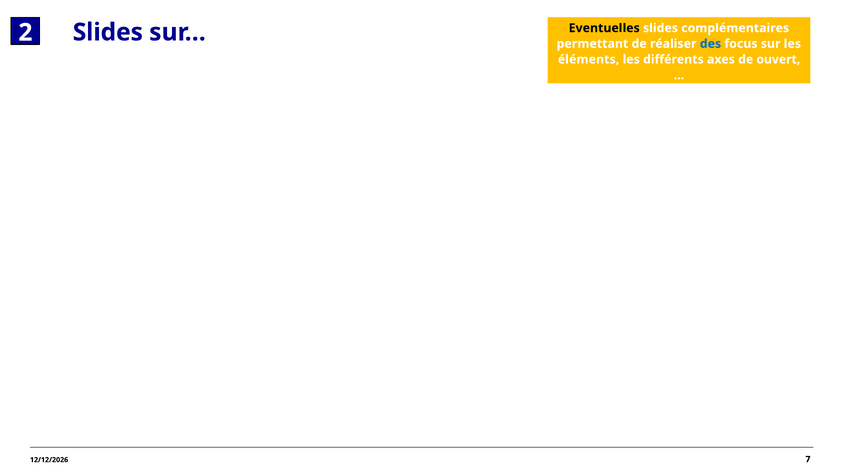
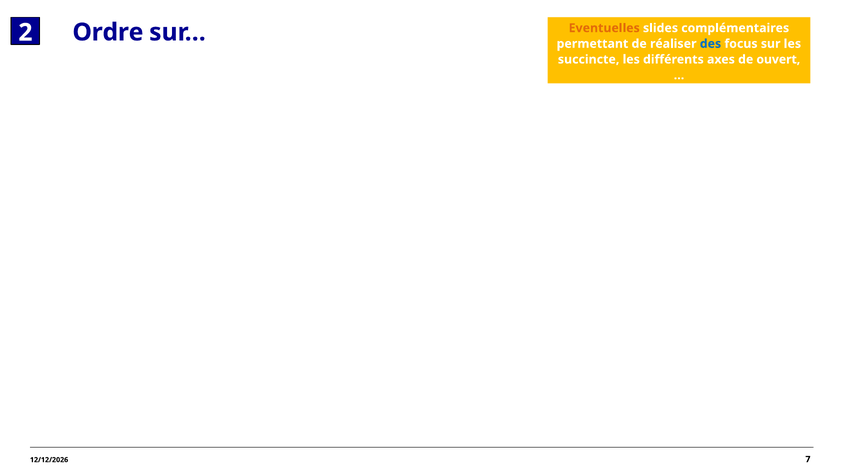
2 Slides: Slides -> Ordre
Eventuelles colour: black -> orange
éléments: éléments -> succincte
